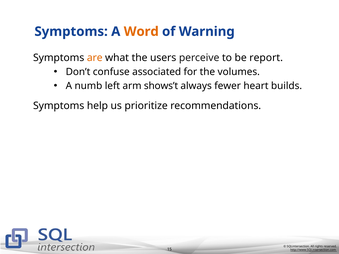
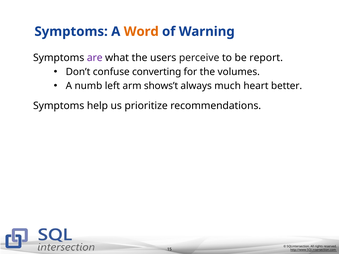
are colour: orange -> purple
associated: associated -> converting
fewer: fewer -> much
builds: builds -> better
